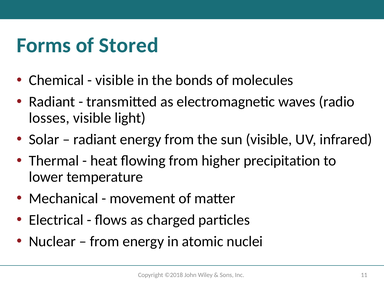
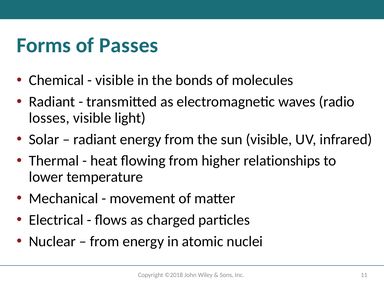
Stored: Stored -> Passes
precipitation: precipitation -> relationships
